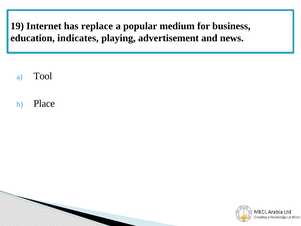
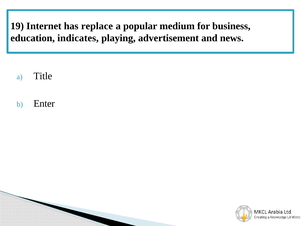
Tool: Tool -> Title
Place: Place -> Enter
